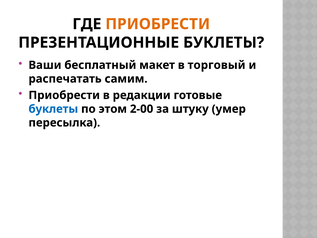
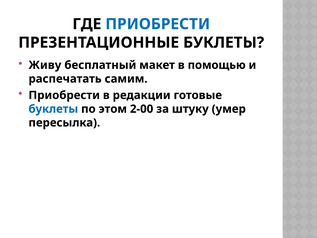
ПРИОБРЕСТИ at (158, 24) colour: orange -> blue
Ваши: Ваши -> Живу
торговый: торговый -> помощью
